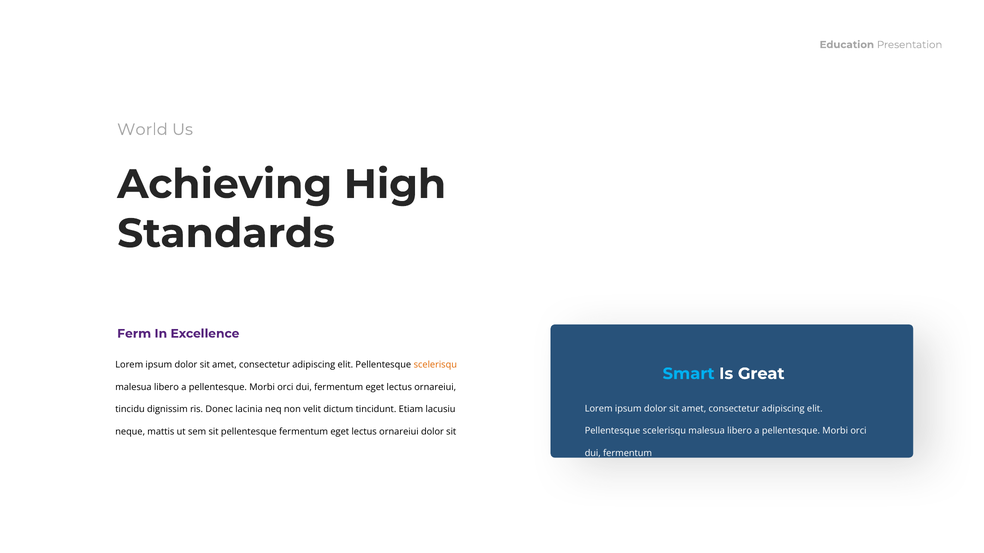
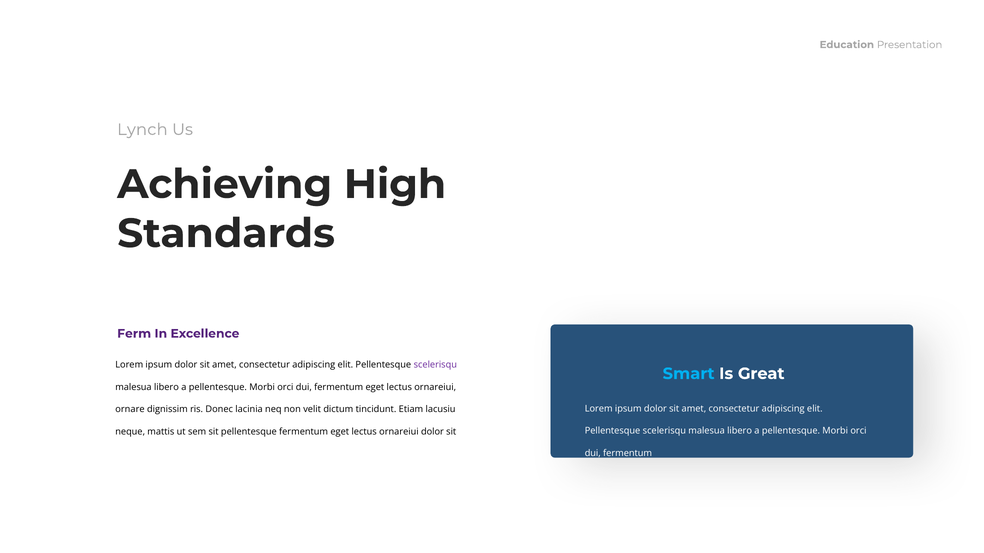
World: World -> Lynch
scelerisqu at (435, 365) colour: orange -> purple
tincidu: tincidu -> ornare
